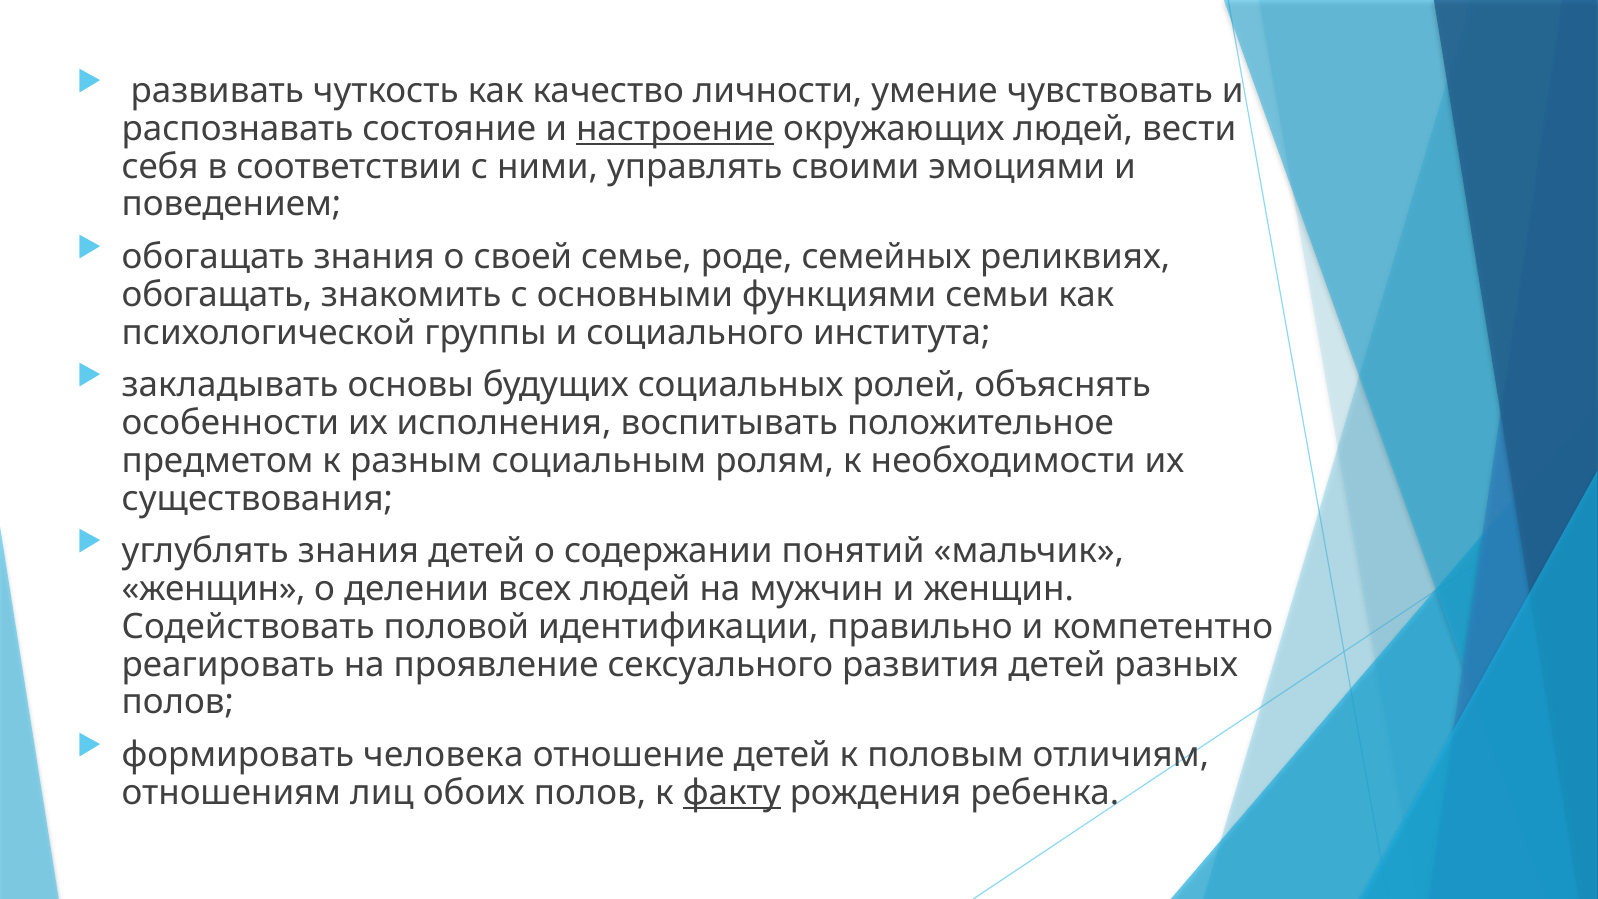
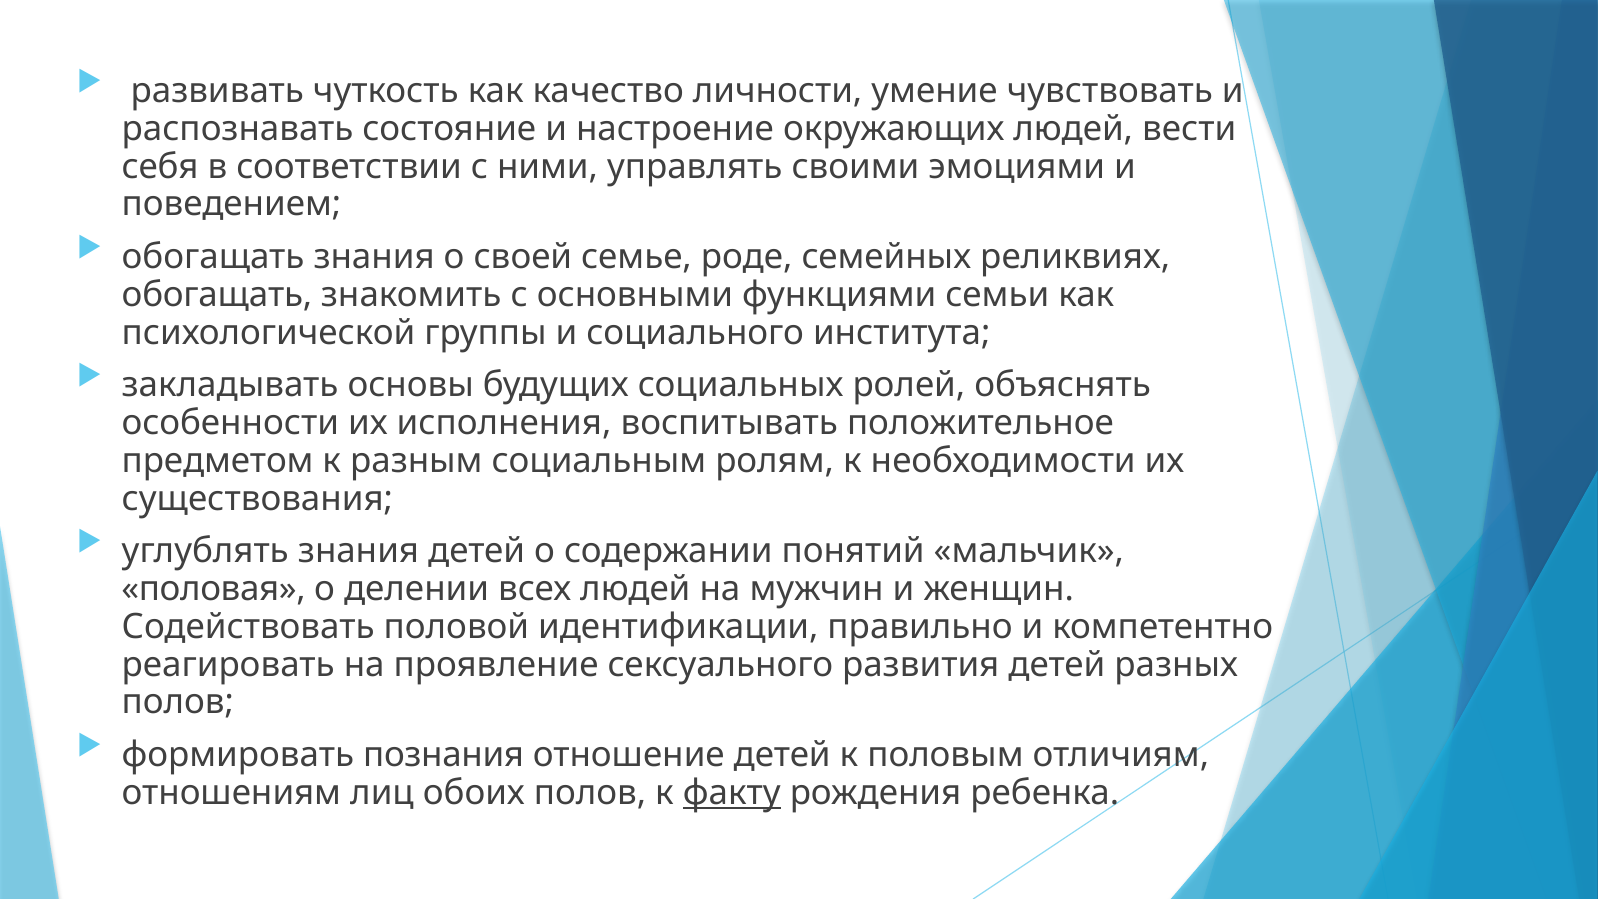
настроение underline: present -> none
женщин at (214, 589): женщин -> половая
человека: человека -> познания
